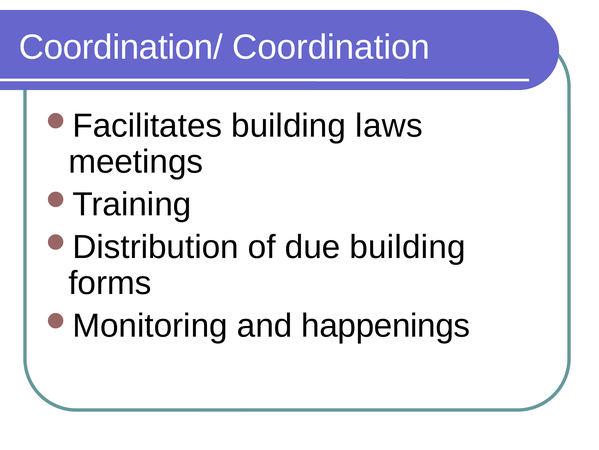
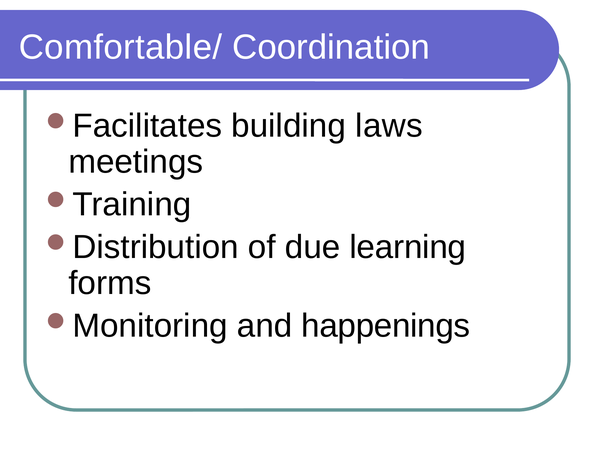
Coordination/: Coordination/ -> Comfortable/
due building: building -> learning
